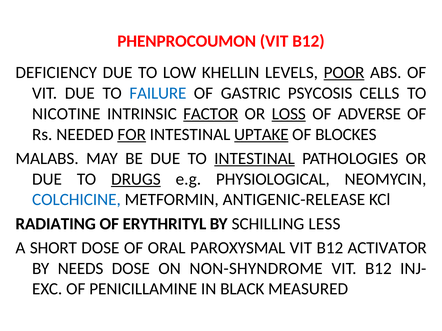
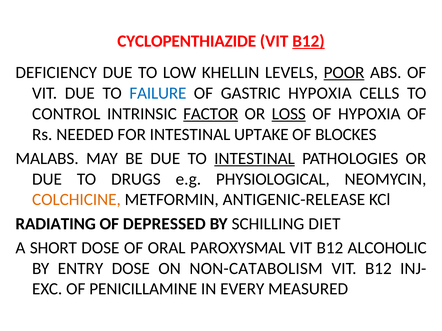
PHENPROCOUMON: PHENPROCOUMON -> CYCLOPENTHIAZIDE
B12 at (308, 41) underline: none -> present
GASTRIC PSYCOSIS: PSYCOSIS -> HYPOXIA
NICOTINE: NICOTINE -> CONTROL
OF ADVERSE: ADVERSE -> HYPOXIA
FOR underline: present -> none
UPTAKE underline: present -> none
DRUGS underline: present -> none
COLCHICINE colour: blue -> orange
ERYTHRITYL: ERYTHRITYL -> DEPRESSED
LESS: LESS -> DIET
ACTIVATOR: ACTIVATOR -> ALCOHOLIC
NEEDS: NEEDS -> ENTRY
NON-SHYNDROME: NON-SHYNDROME -> NON-CATABOLISM
BLACK: BLACK -> EVERY
